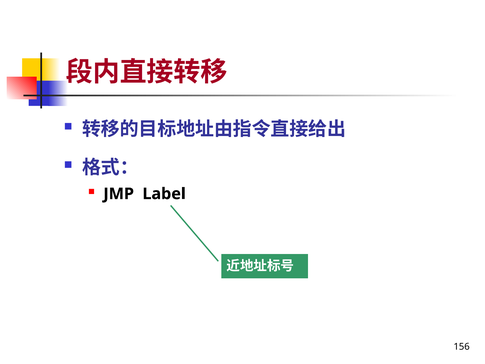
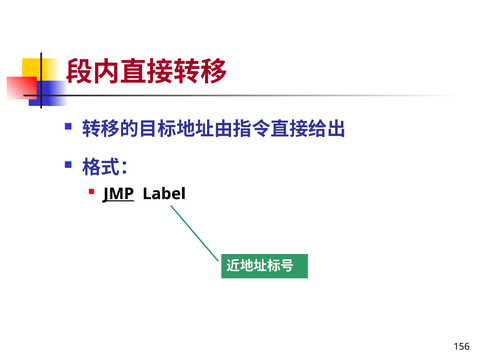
JMP underline: none -> present
